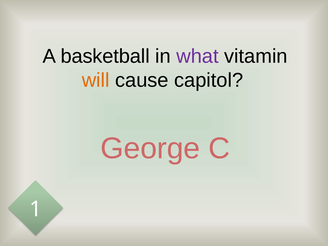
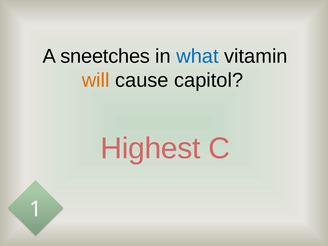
basketball: basketball -> sneetches
what colour: purple -> blue
George: George -> Highest
